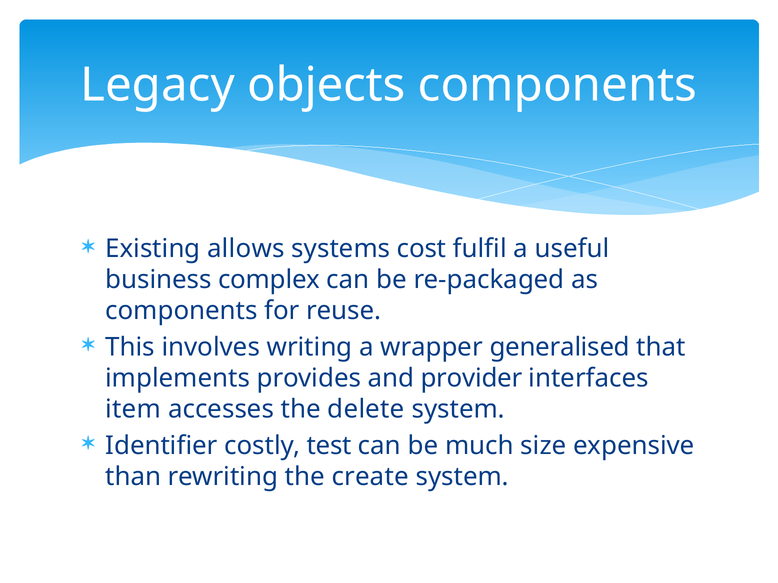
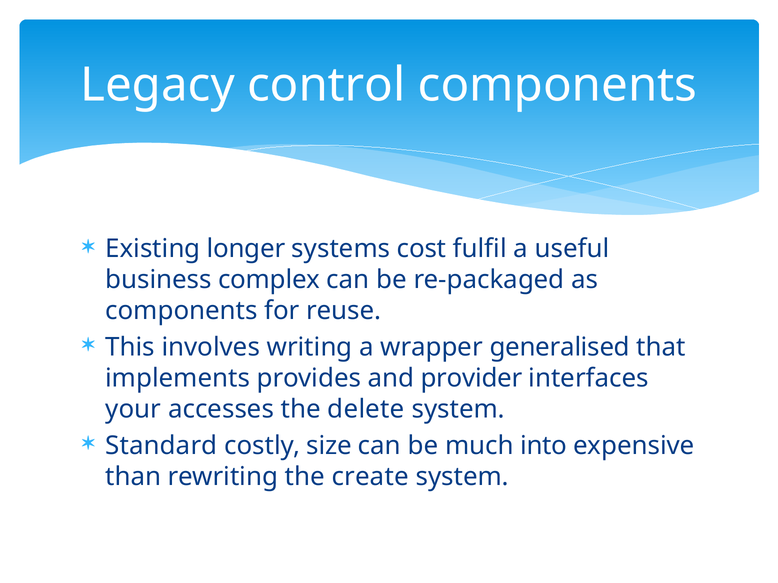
objects: objects -> control
allows: allows -> longer
item: item -> your
Identifier: Identifier -> Standard
test: test -> size
size: size -> into
